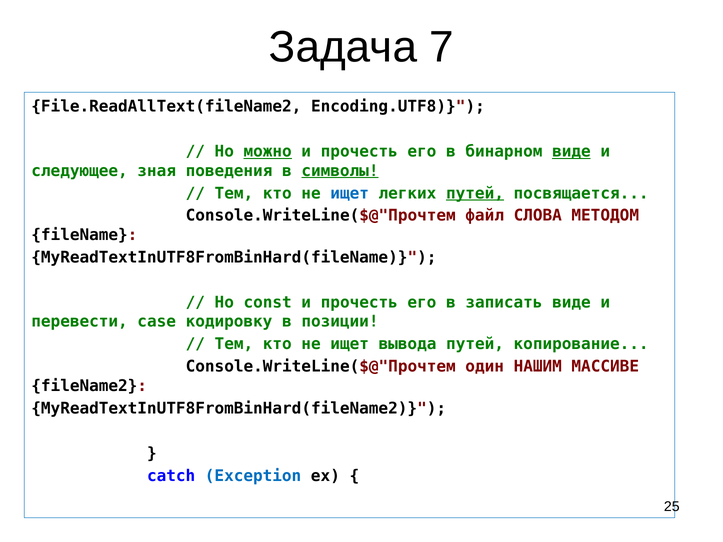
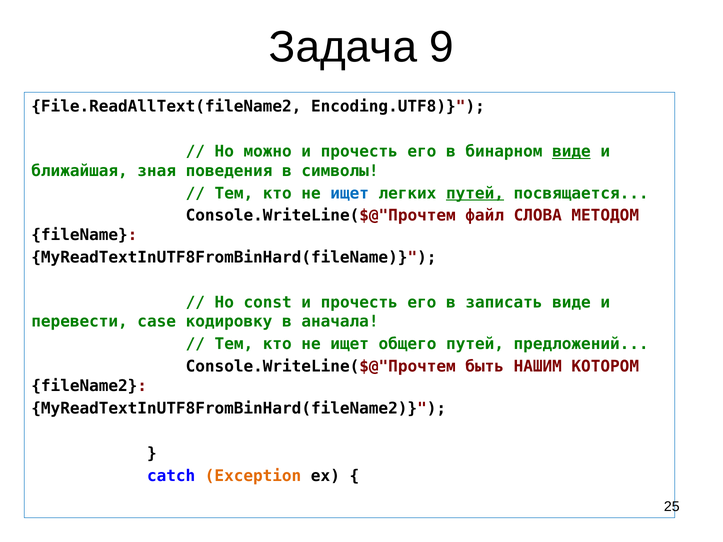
7: 7 -> 9
можно underline: present -> none
следующее: следующее -> ближайшая
символы underline: present -> none
позиции: позиции -> аначала
вывода: вывода -> общего
копирование: копирование -> предложений
один: один -> быть
МАССИВЕ: МАССИВЕ -> КОТОРОМ
Exception colour: blue -> orange
